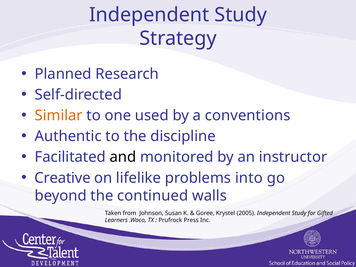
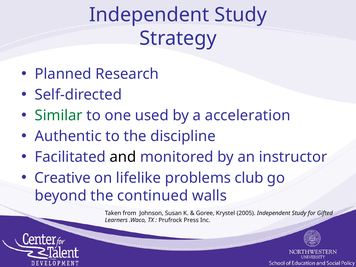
Similar colour: orange -> green
conventions: conventions -> acceleration
into: into -> club
